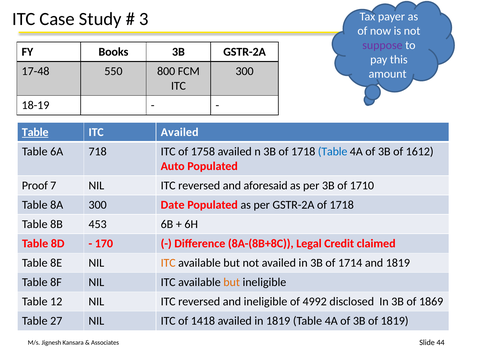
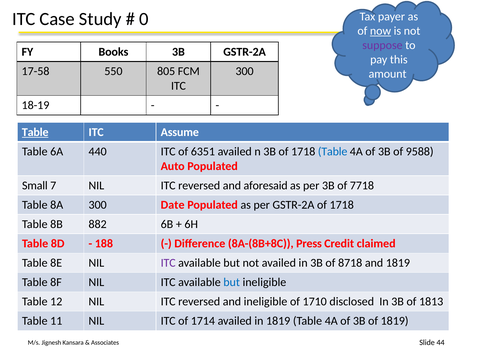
3: 3 -> 0
now underline: none -> present
17-48: 17-48 -> 17-58
800: 800 -> 805
ITC Availed: Availed -> Assume
718: 718 -> 440
1758: 1758 -> 6351
1612: 1612 -> 9588
Proof: Proof -> Small
1710: 1710 -> 7718
453: 453 -> 882
170: 170 -> 188
Legal: Legal -> Press
ITC at (168, 263) colour: orange -> purple
1714: 1714 -> 8718
but at (232, 282) colour: orange -> blue
4992: 4992 -> 1710
1869: 1869 -> 1813
27: 27 -> 11
1418: 1418 -> 1714
